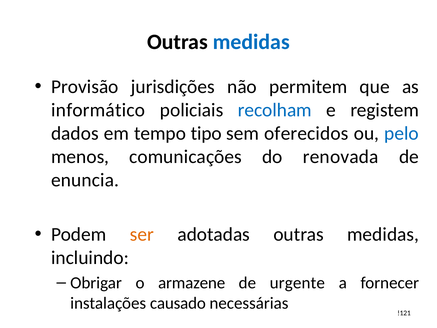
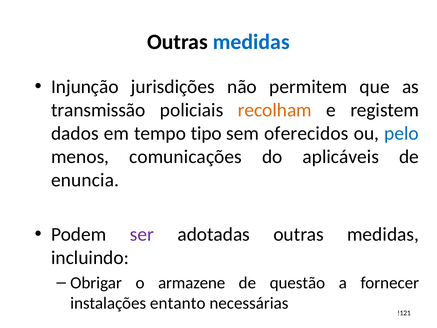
Provisão: Provisão -> Injunção
informático: informático -> transmissão
recolham colour: blue -> orange
renovada: renovada -> aplicáveis
ser colour: orange -> purple
urgente: urgente -> questão
causado: causado -> entanto
